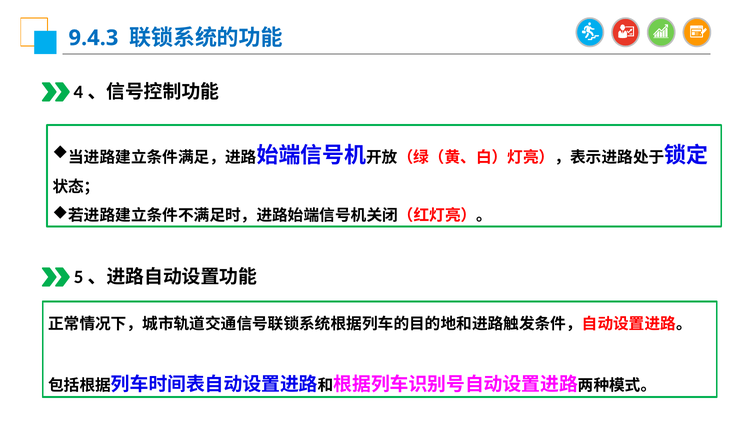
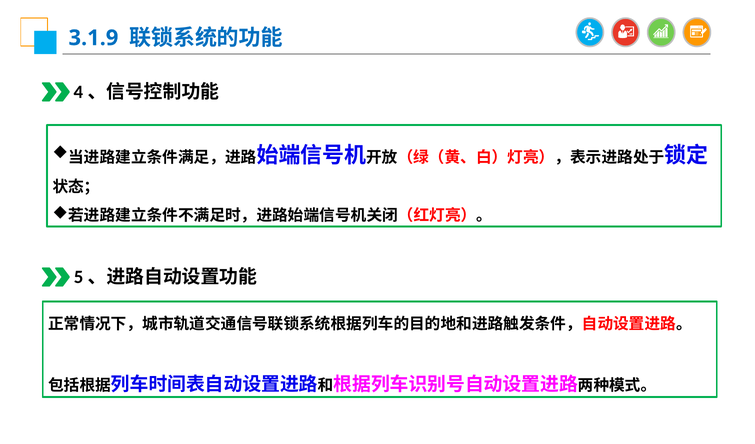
9.4.3: 9.4.3 -> 3.1.9
